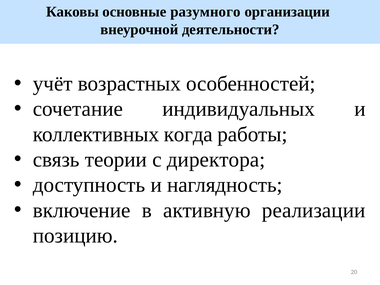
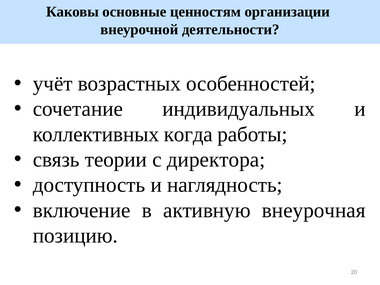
разумного: разумного -> ценностям
реализации: реализации -> внеурочная
